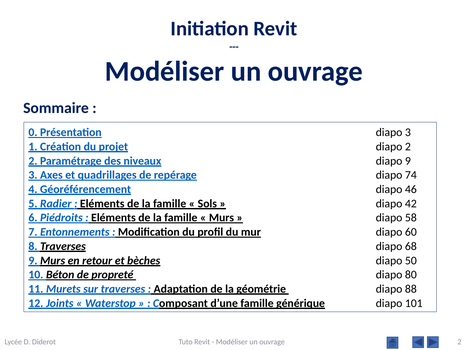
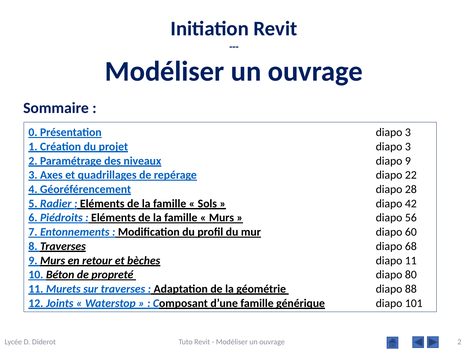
projet diapo 2: 2 -> 3
74: 74 -> 22
46: 46 -> 28
58: 58 -> 56
diapo 50: 50 -> 11
